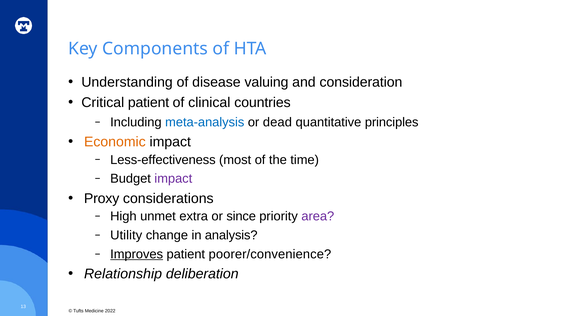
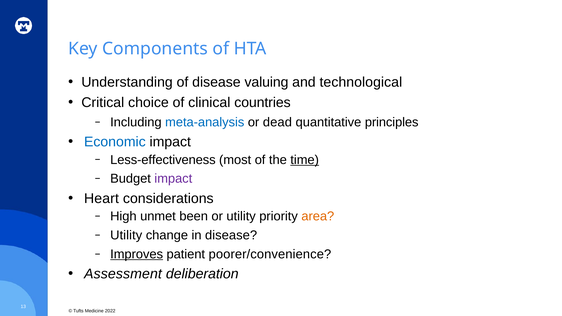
consideration: consideration -> technological
Critical patient: patient -> choice
Economic colour: orange -> blue
time underline: none -> present
Proxy: Proxy -> Heart
extra: extra -> been
or since: since -> utility
area colour: purple -> orange
in analysis: analysis -> disease
Relationship: Relationship -> Assessment
